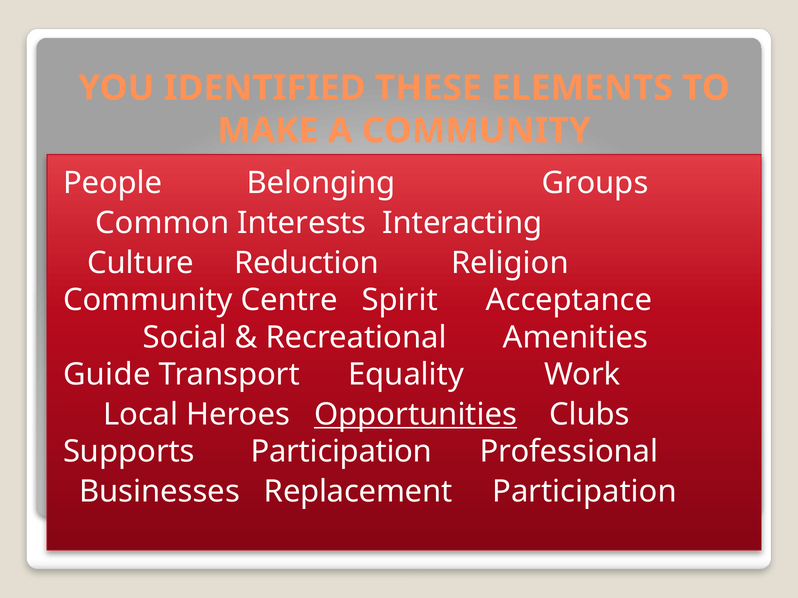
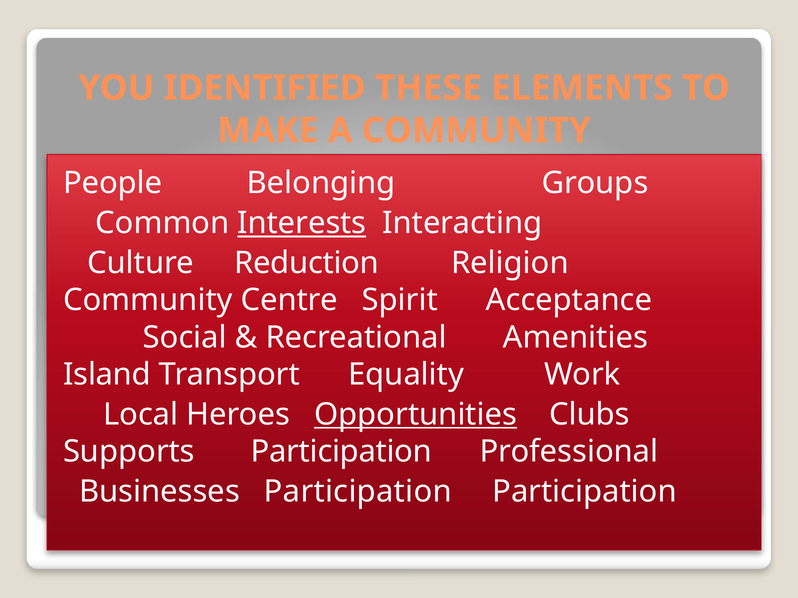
Interests underline: none -> present
Guide: Guide -> Island
Businesses Replacement: Replacement -> Participation
